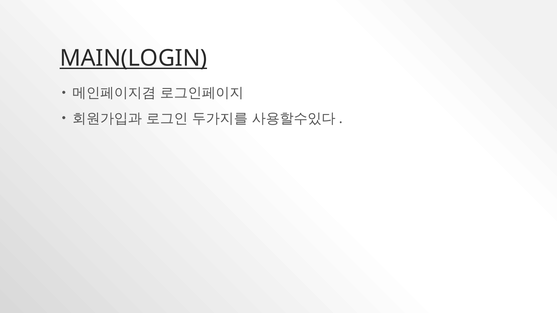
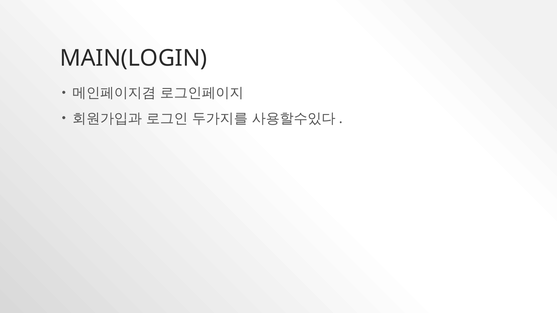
MAIN(LOGIN underline: present -> none
